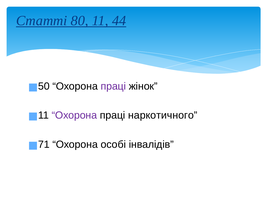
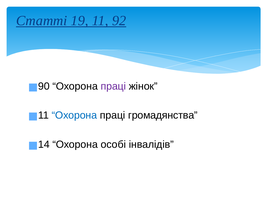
80: 80 -> 19
44: 44 -> 92
50: 50 -> 90
Охорона at (74, 116) colour: purple -> blue
наркотичного: наркотичного -> громадянства
71: 71 -> 14
